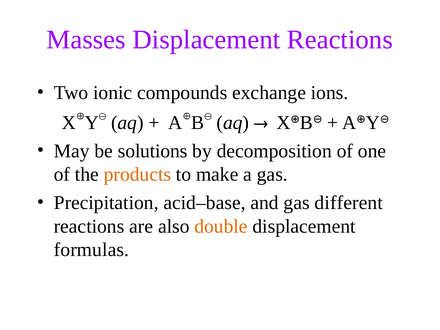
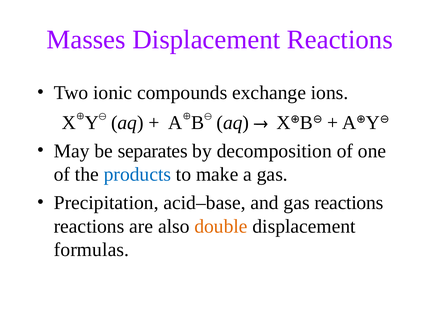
solutions: solutions -> separates
products colour: orange -> blue
gas different: different -> reactions
